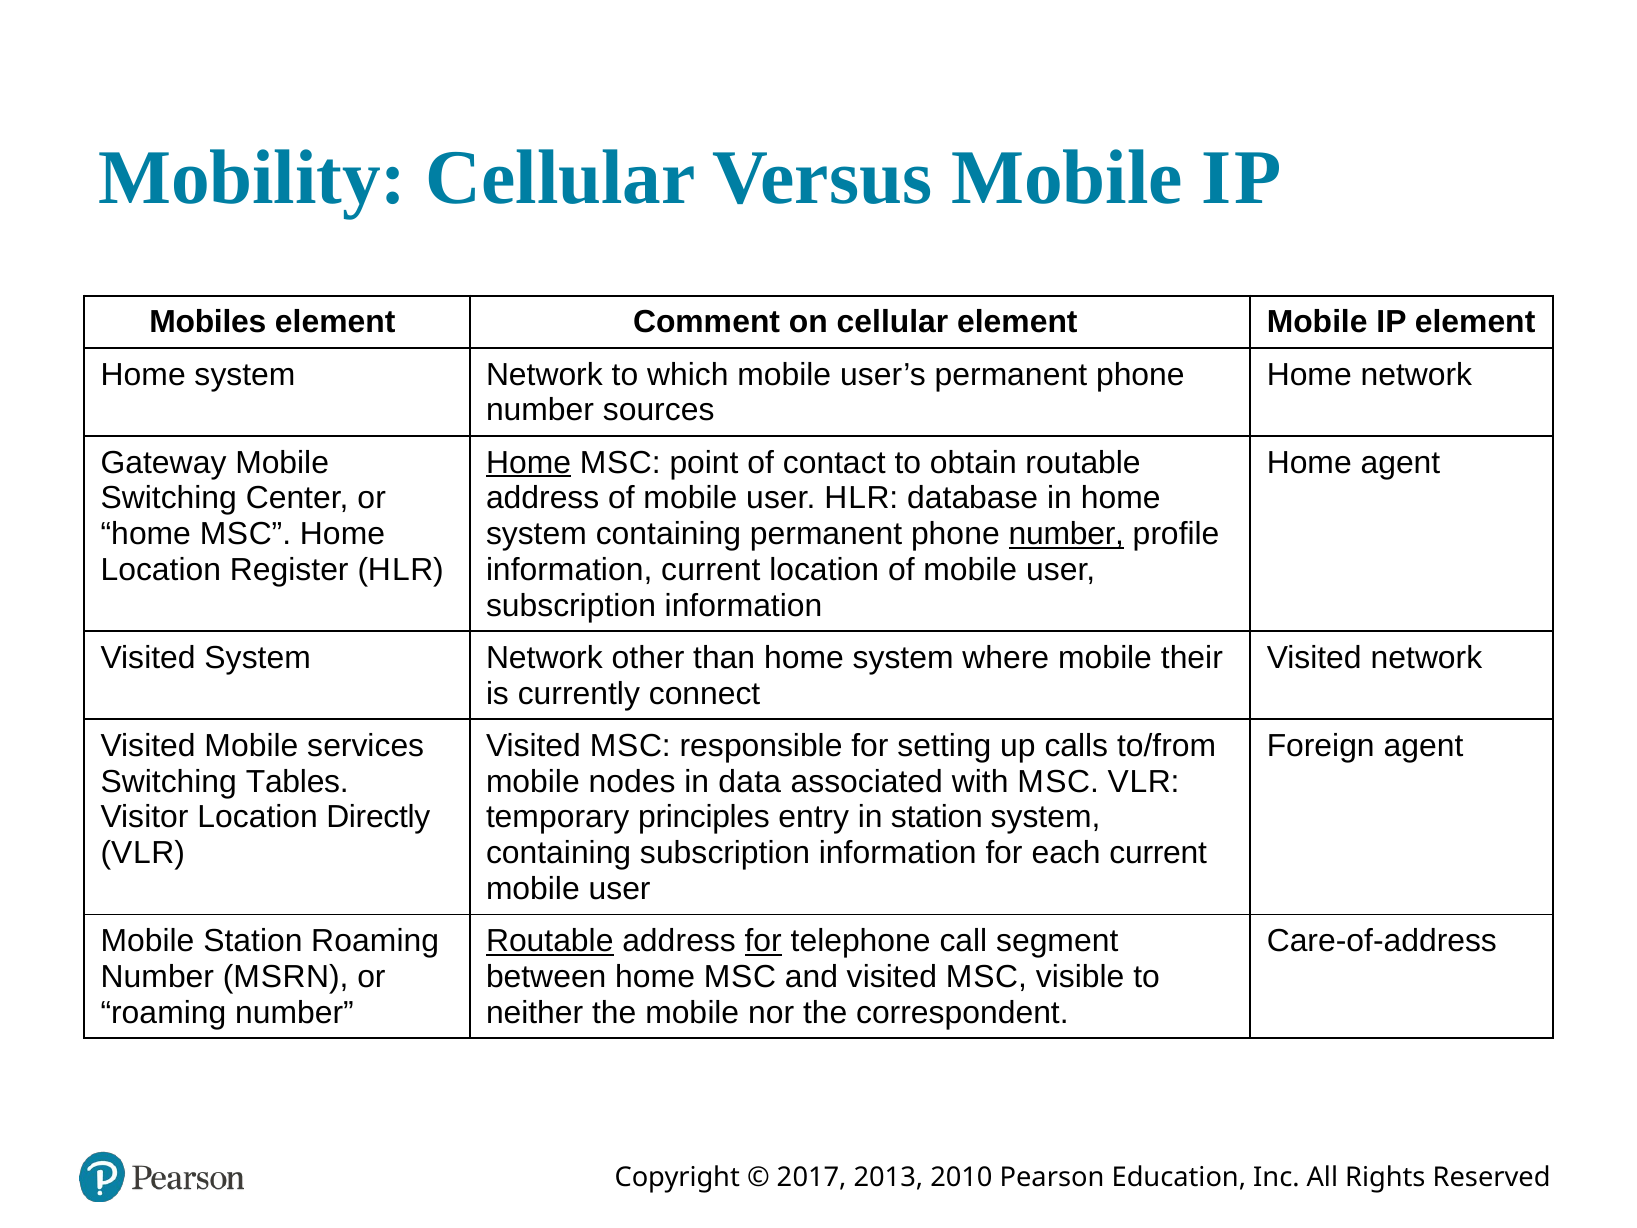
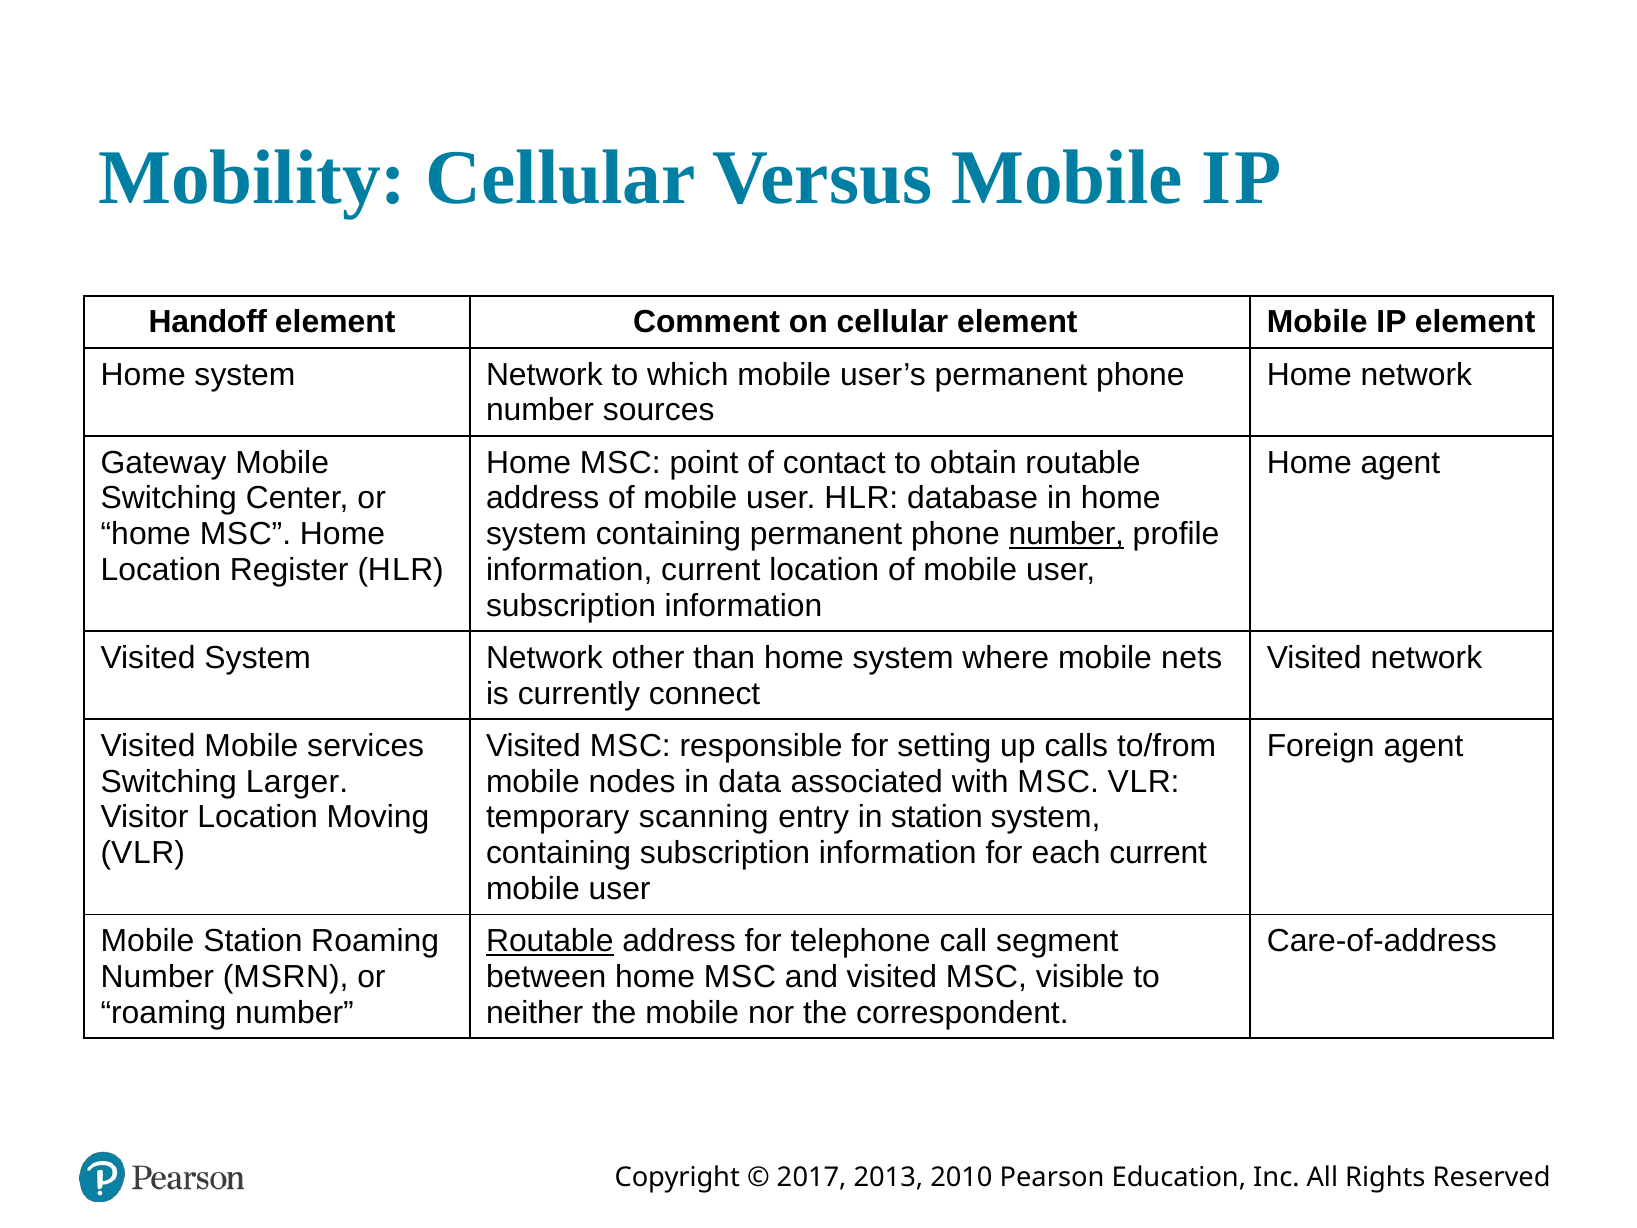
Mobiles: Mobiles -> Handoff
Home at (529, 462) underline: present -> none
their: their -> nets
Tables: Tables -> Larger
Directly: Directly -> Moving
principles: principles -> scanning
for at (763, 941) underline: present -> none
